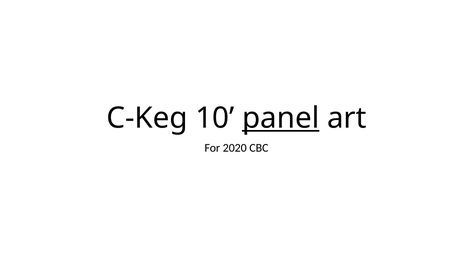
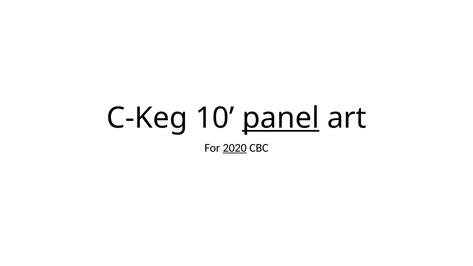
2020 underline: none -> present
